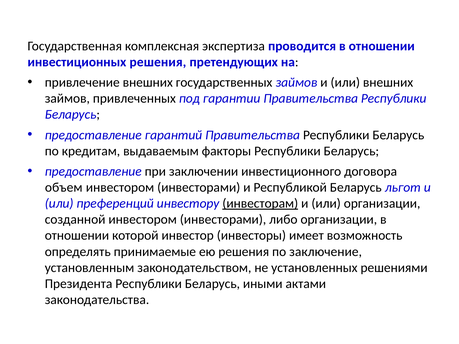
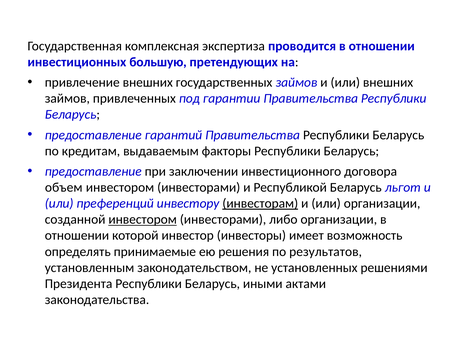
инвестиционных решения: решения -> большую
инвестором at (143, 220) underline: none -> present
заключение: заключение -> результатов
